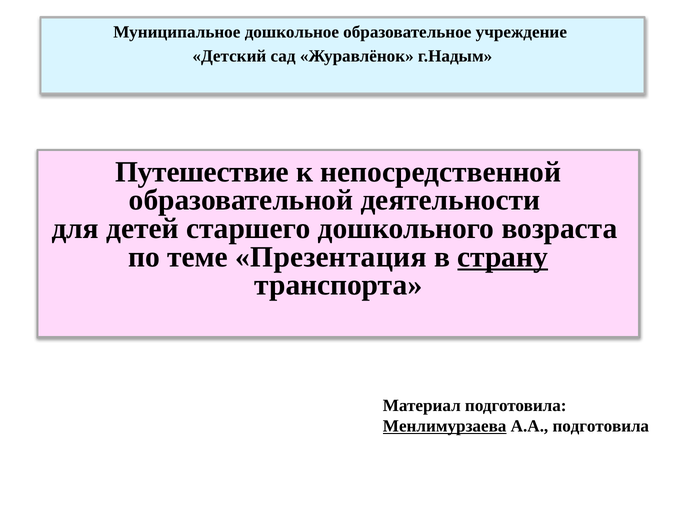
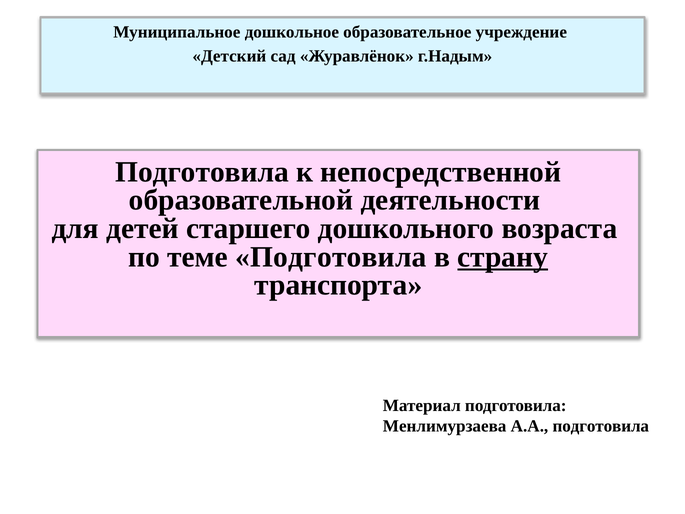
Путешествие at (202, 172): Путешествие -> Подготовила
теме Презентация: Презентация -> Подготовила
Менлимурзаева underline: present -> none
